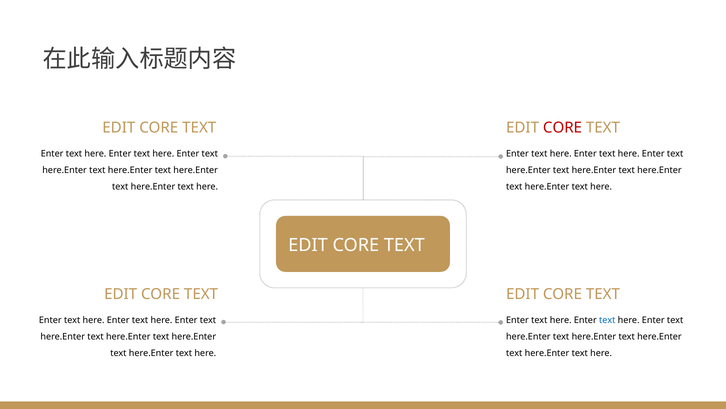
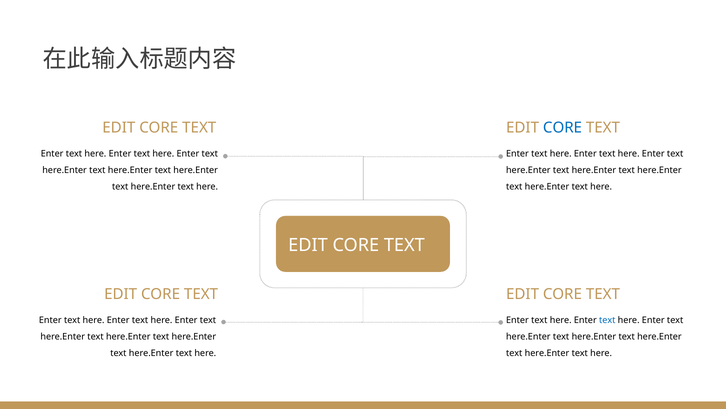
CORE at (563, 128) colour: red -> blue
